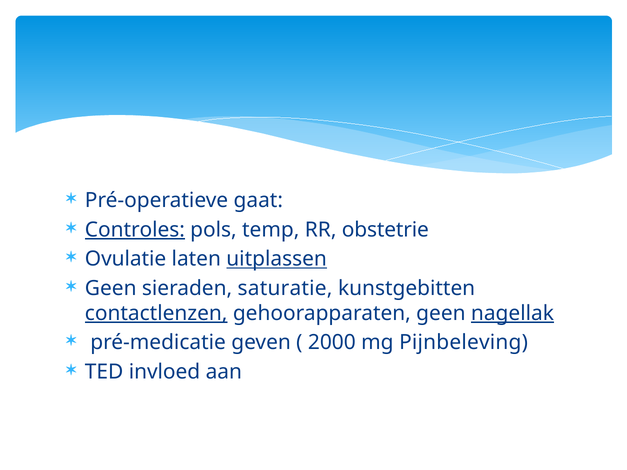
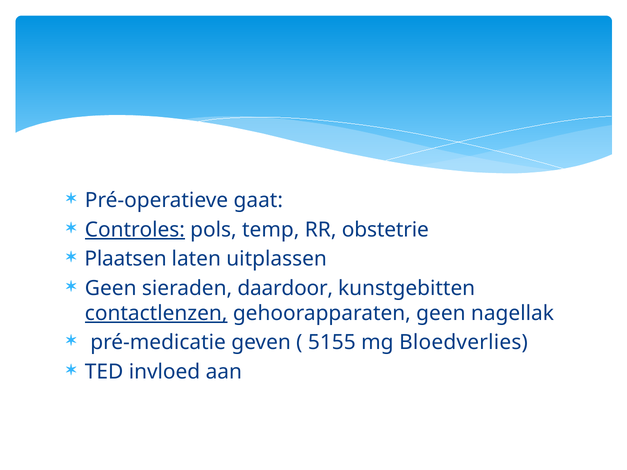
Ovulatie: Ovulatie -> Plaatsen
uitplassen underline: present -> none
saturatie: saturatie -> daardoor
nagellak underline: present -> none
2000: 2000 -> 5155
Pijnbeleving: Pijnbeleving -> Bloedverlies
